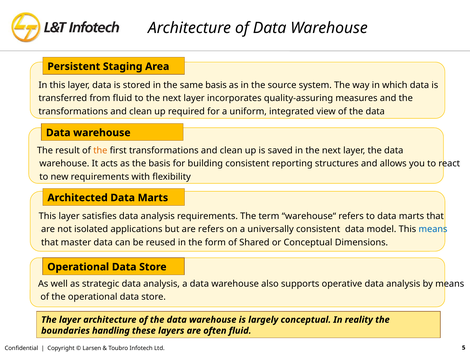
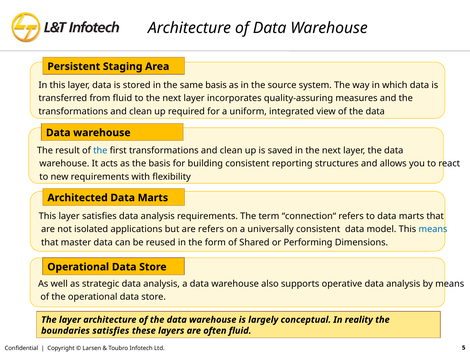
the at (100, 151) colour: orange -> blue
warehouse“: warehouse“ -> connection“
or Conceptual: Conceptual -> Performing
boundaries handling: handling -> satisfies
